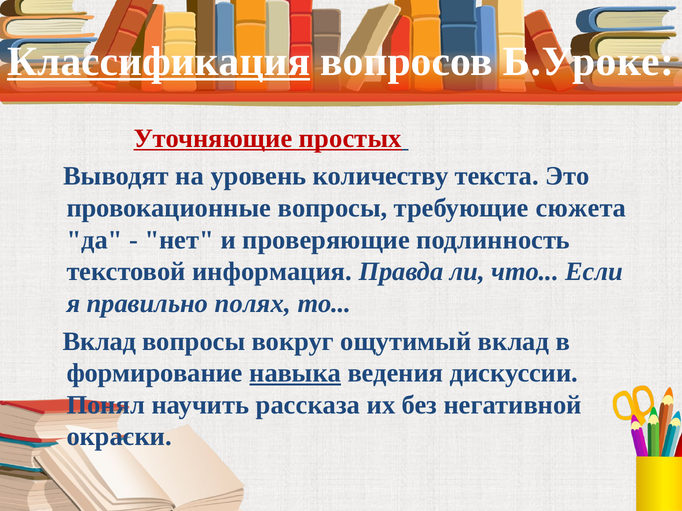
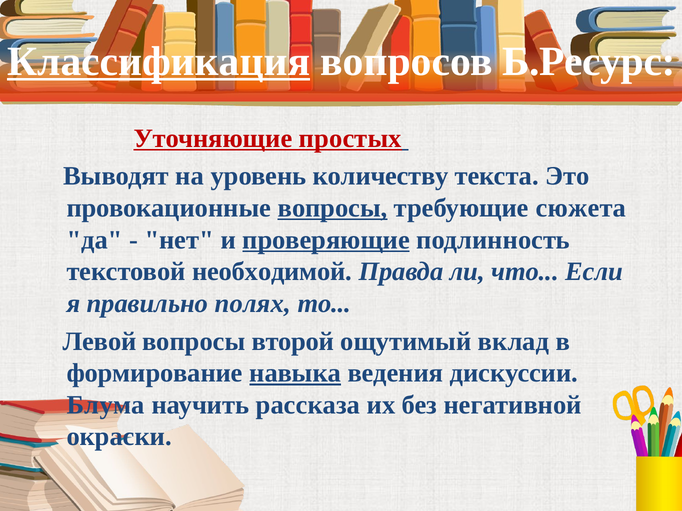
Б.Уроке: Б.Уроке -> Б.Ресурс
вопросы at (333, 208) underline: none -> present
проверяющие underline: none -> present
информация: информация -> необходимой
Вклад at (100, 342): Вклад -> Левой
вокруг: вокруг -> второй
Понял: Понял -> Блума
